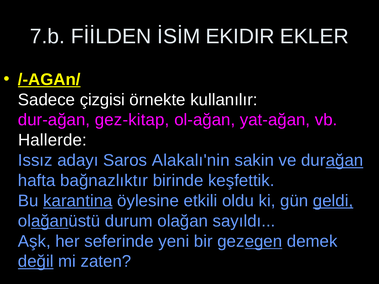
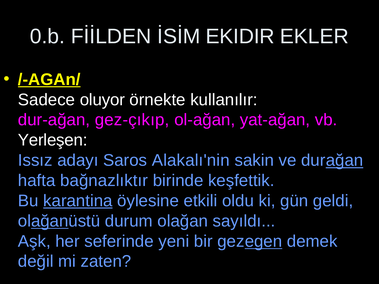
7.b: 7.b -> 0.b
çizgisi: çizgisi -> oluyor
gez-kitap: gez-kitap -> gez-çıkıp
Hallerde: Hallerde -> Yerleşen
geldi underline: present -> none
değil underline: present -> none
